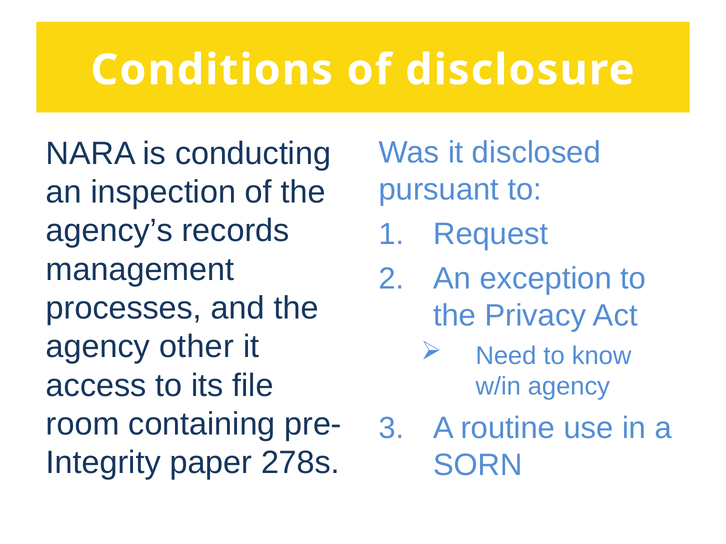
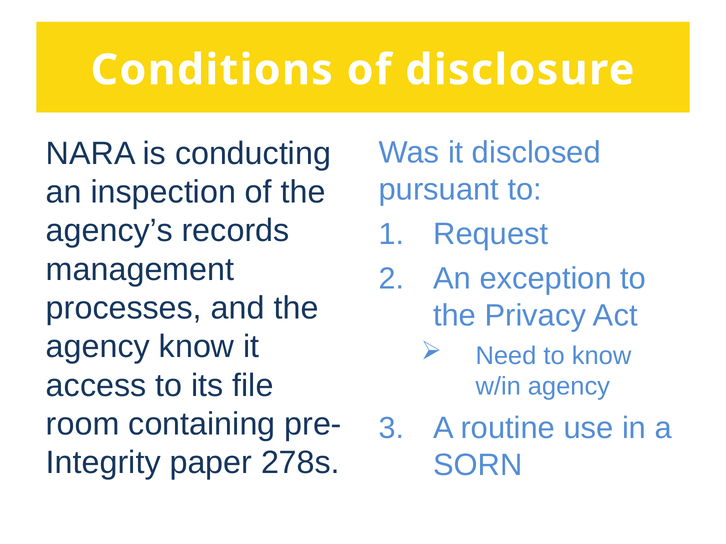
agency other: other -> know
